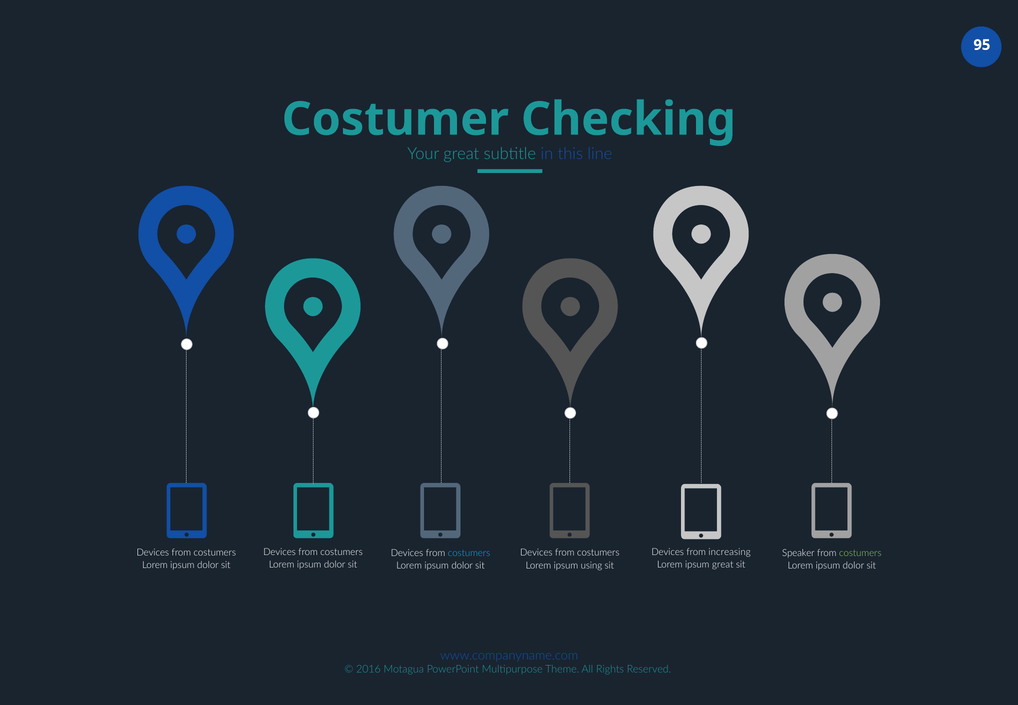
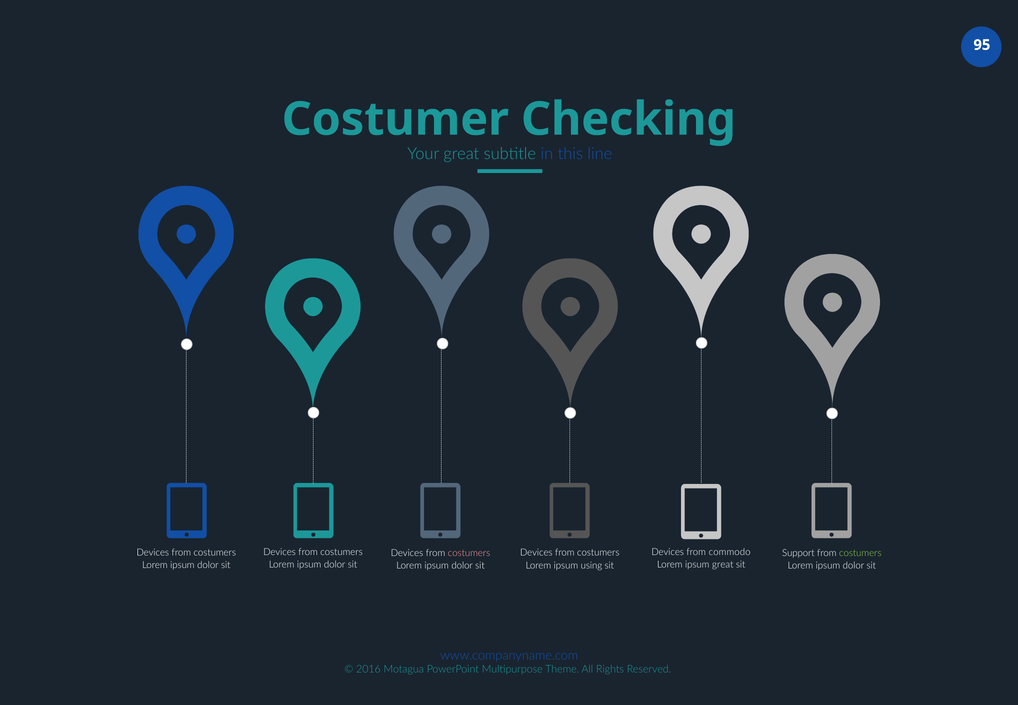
increasing: increasing -> commodo
costumers at (469, 553) colour: light blue -> pink
Speaker: Speaker -> Support
